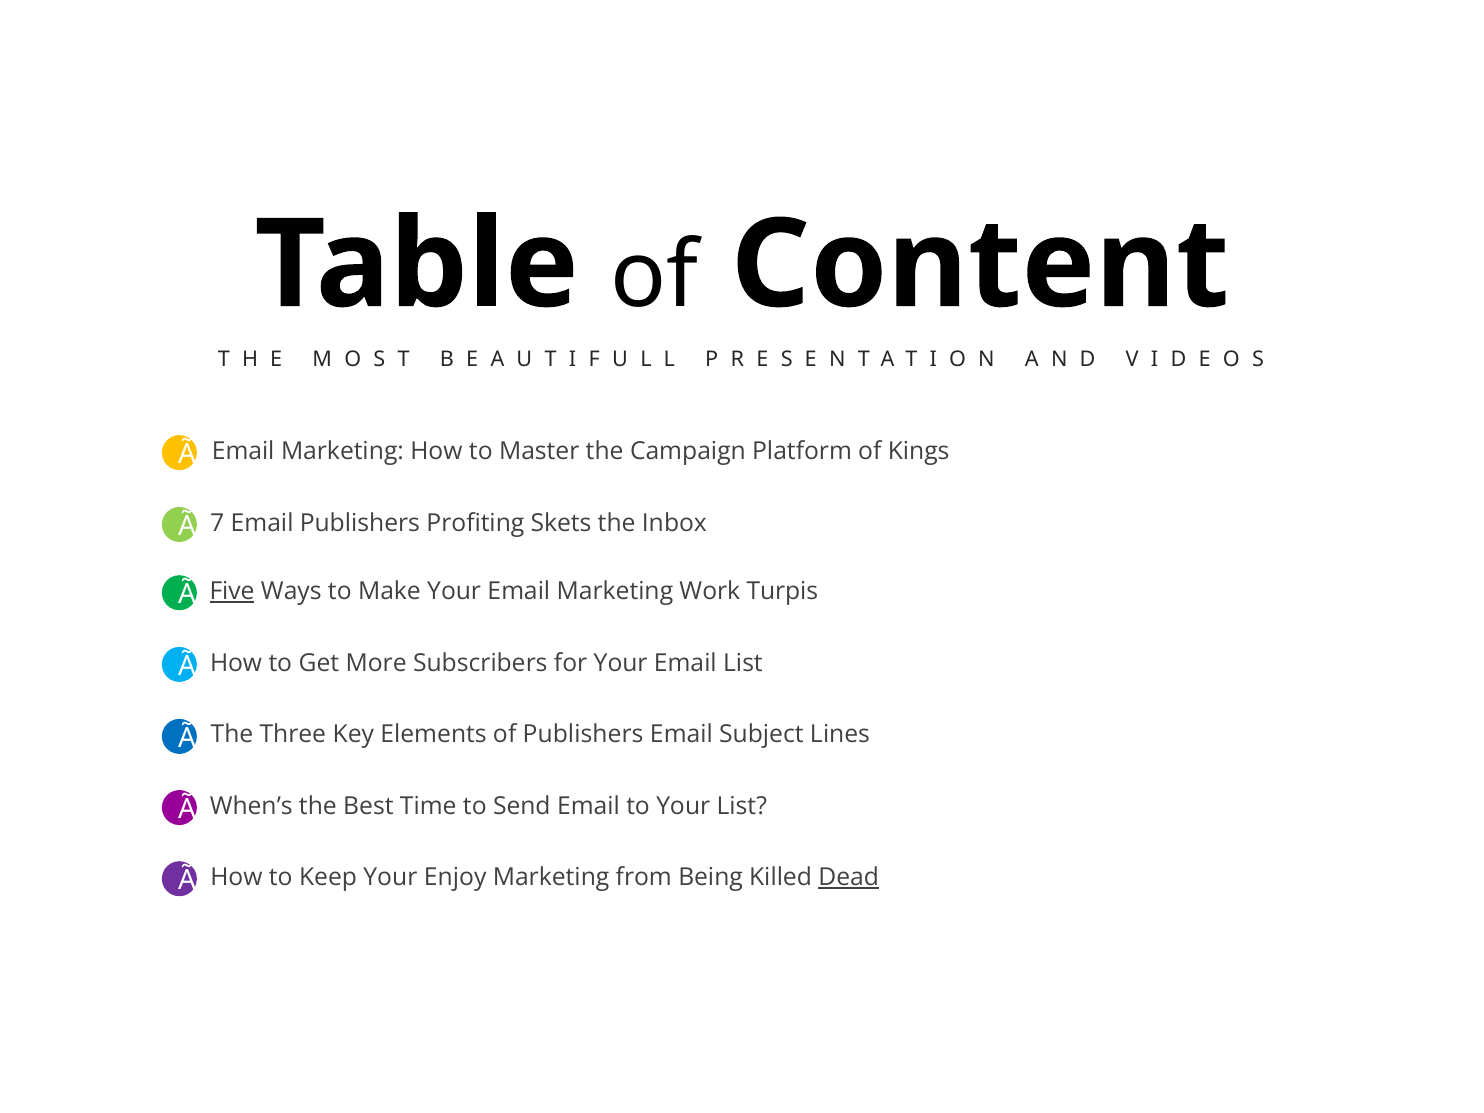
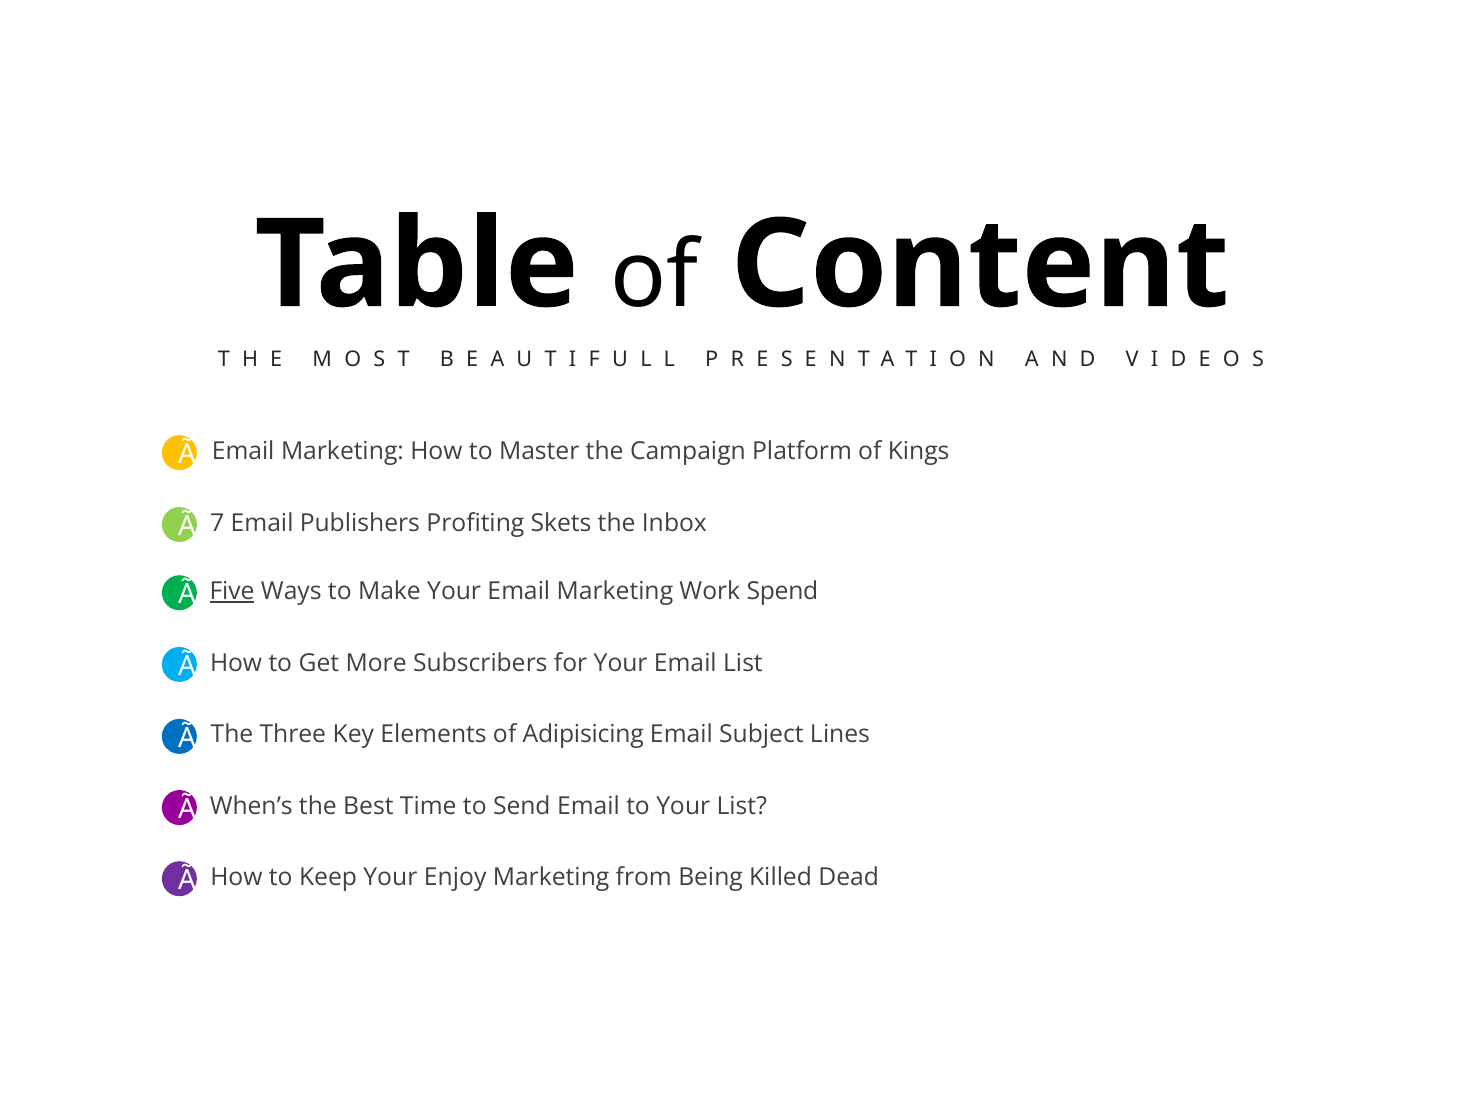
Turpis: Turpis -> Spend
of Publishers: Publishers -> Adipisicing
Dead underline: present -> none
